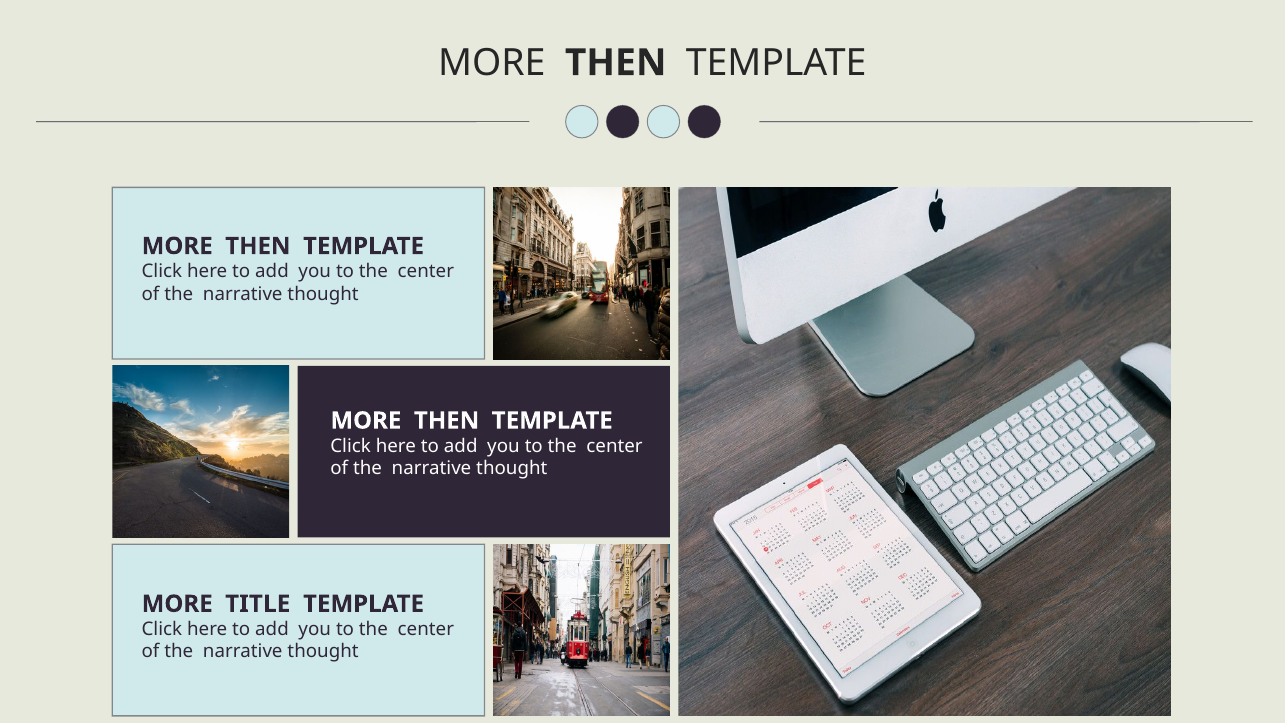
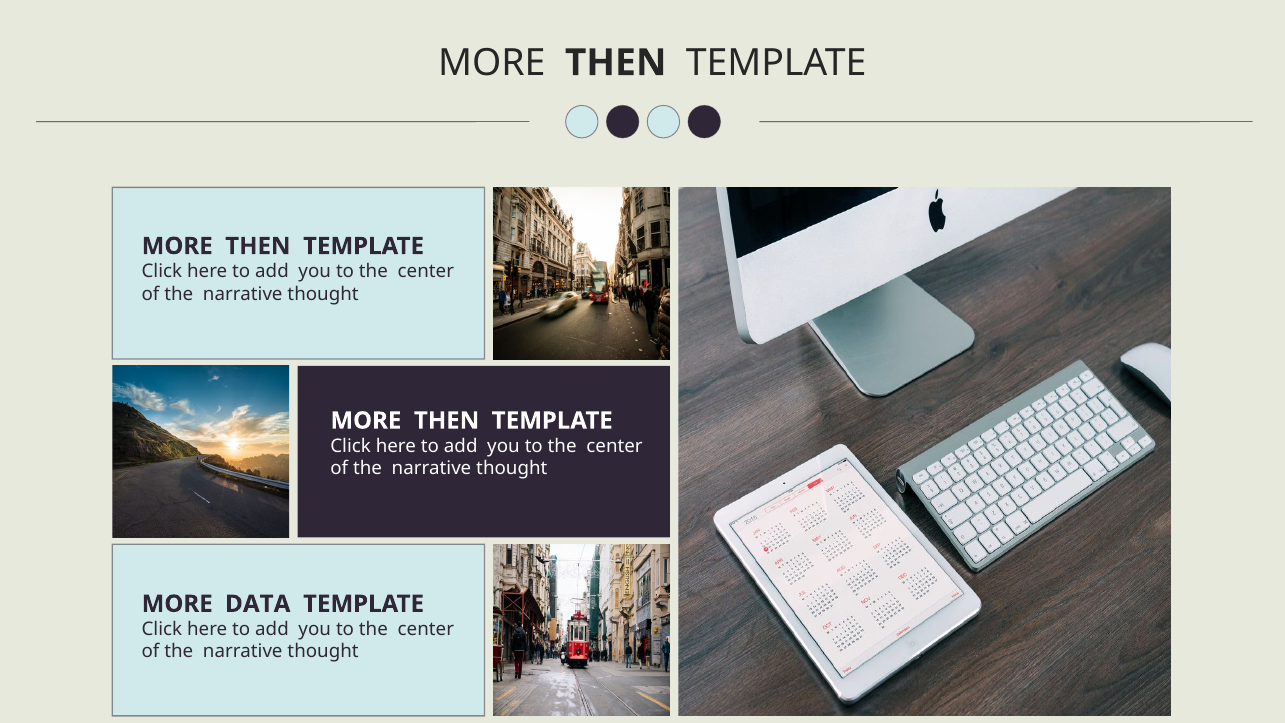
TITLE: TITLE -> DATA
